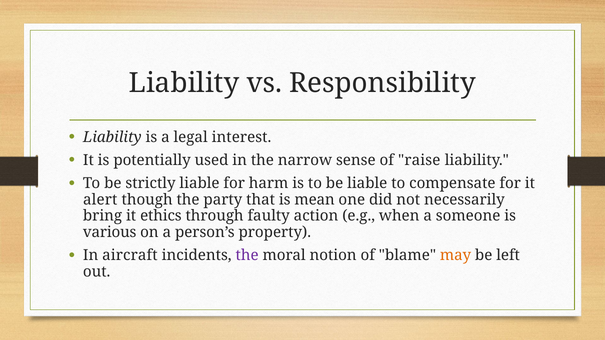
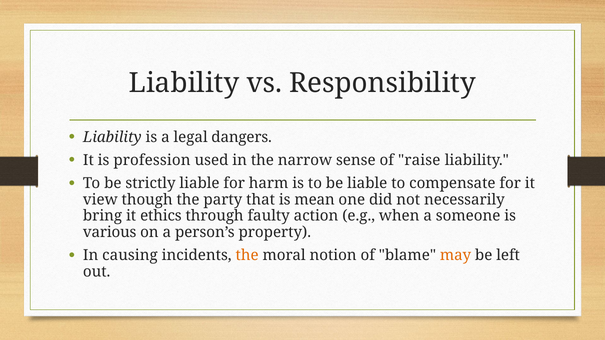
interest: interest -> dangers
potentially: potentially -> profession
alert: alert -> view
aircraft: aircraft -> causing
the at (247, 256) colour: purple -> orange
